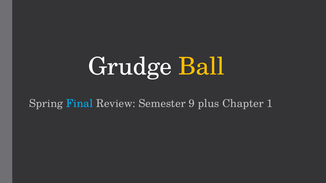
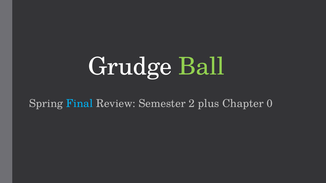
Ball colour: yellow -> light green
9: 9 -> 2
1: 1 -> 0
